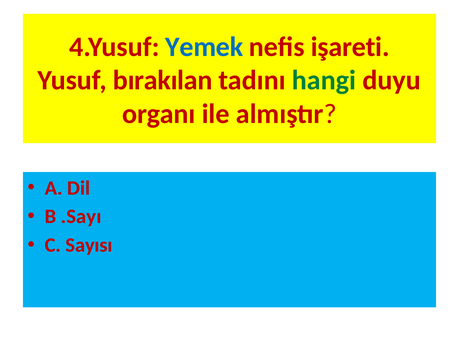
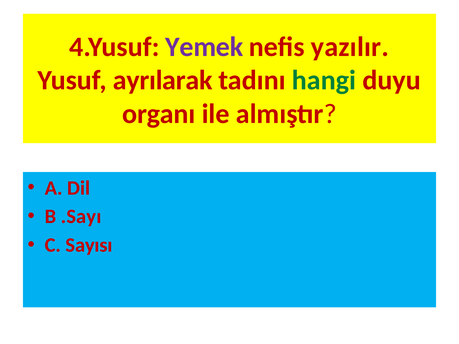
Yemek colour: blue -> purple
işareti: işareti -> yazılır
bırakılan: bırakılan -> ayrılarak
